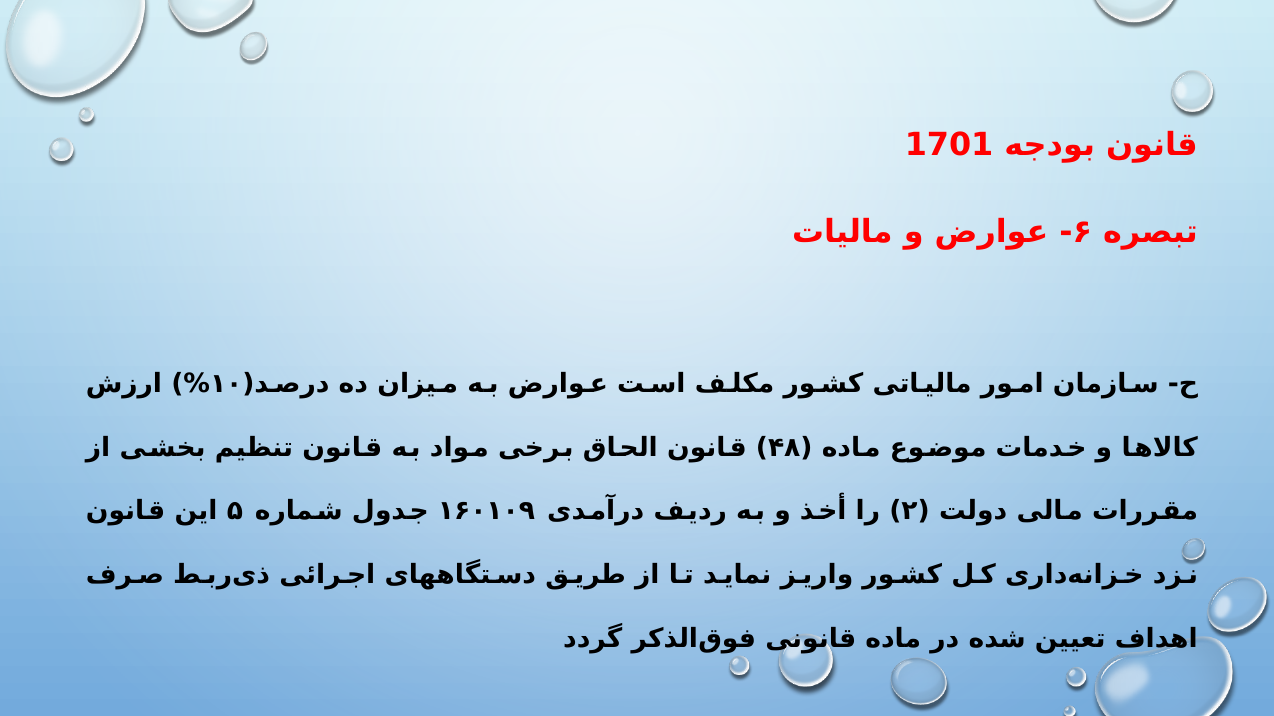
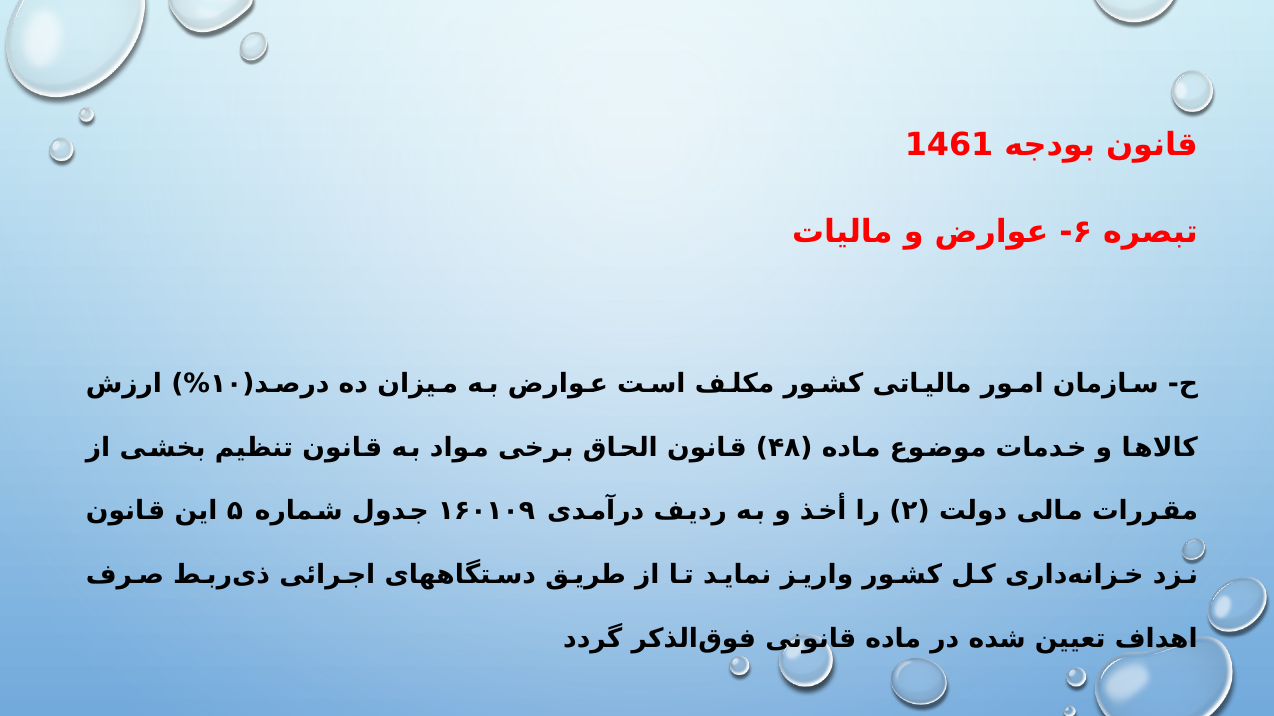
1701: 1701 -> 1461
